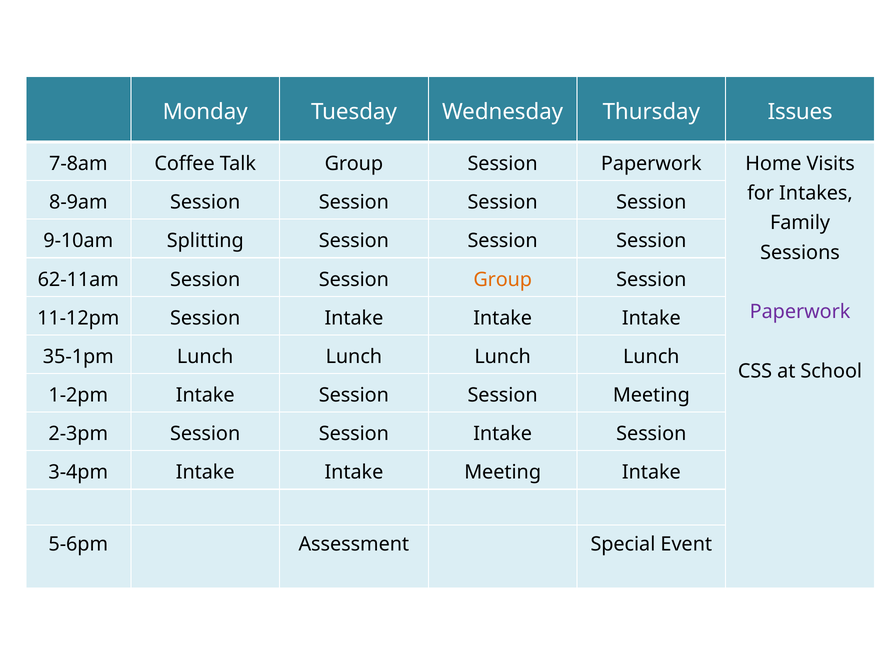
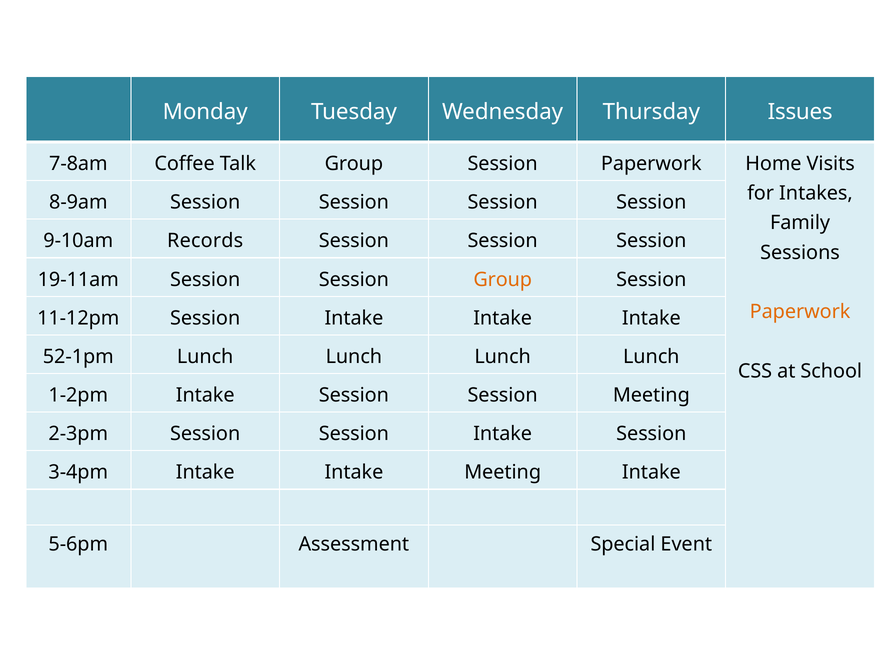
Splitting: Splitting -> Records
62-11am: 62-11am -> 19-11am
Paperwork at (800, 312) colour: purple -> orange
35-1pm: 35-1pm -> 52-1pm
